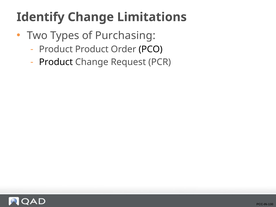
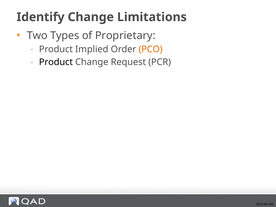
Purchasing: Purchasing -> Proprietary
Product Product: Product -> Implied
PCO colour: black -> orange
